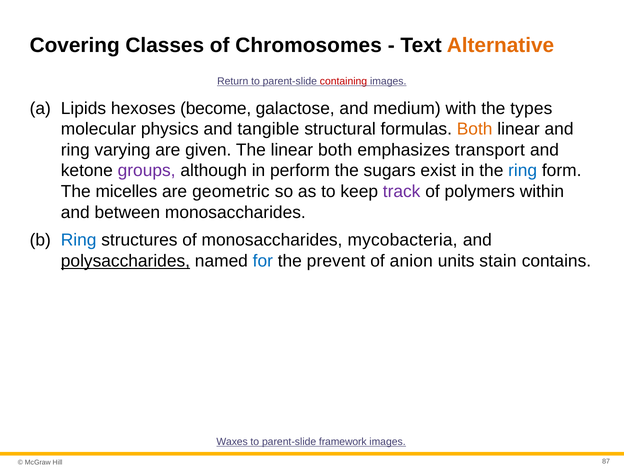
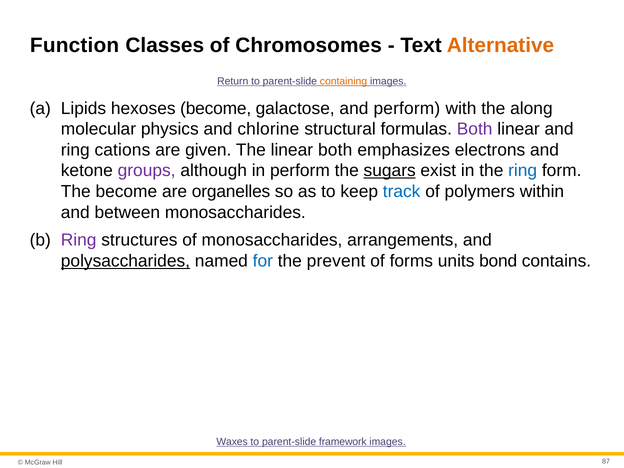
Covering: Covering -> Function
containing colour: red -> orange
and medium: medium -> perform
types: types -> along
tangible: tangible -> chlorine
Both at (475, 129) colour: orange -> purple
varying: varying -> cations
transport: transport -> electrons
sugars underline: none -> present
The micelles: micelles -> become
geometric: geometric -> organelles
track colour: purple -> blue
Ring at (79, 240) colour: blue -> purple
mycobacteria: mycobacteria -> arrangements
anion: anion -> forms
stain: stain -> bond
